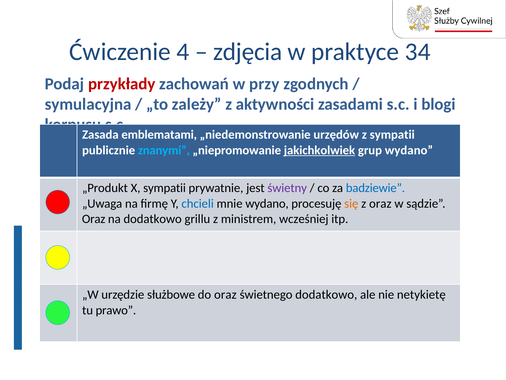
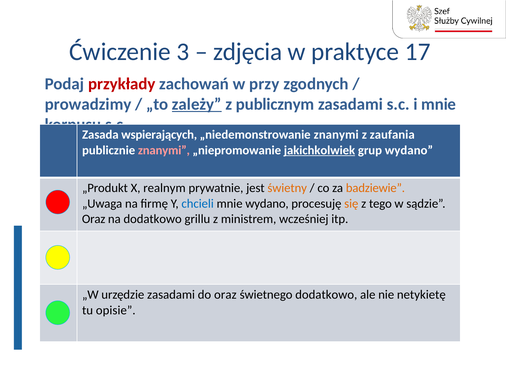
4: 4 -> 3
34: 34 -> 17
symulacyjna: symulacyjna -> prowadzimy
zależy underline: none -> present
aktywności: aktywności -> publicznym
i blogi: blogi -> mnie
emblematami: emblematami -> wspierających
„niedemonstrowanie urzędów: urzędów -> znanymi
z sympatii: sympatii -> zaufania
znanymi at (164, 150) colour: light blue -> pink
X sympatii: sympatii -> realnym
świetny colour: purple -> orange
badziewie colour: blue -> orange
z oraz: oraz -> tego
urzędzie służbowe: służbowe -> zasadami
prawo: prawo -> opisie
